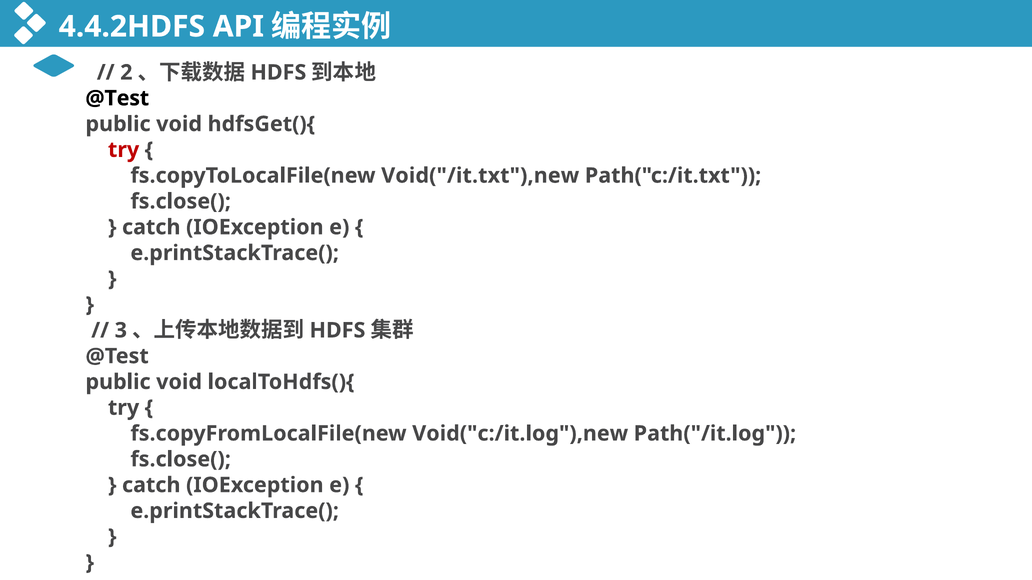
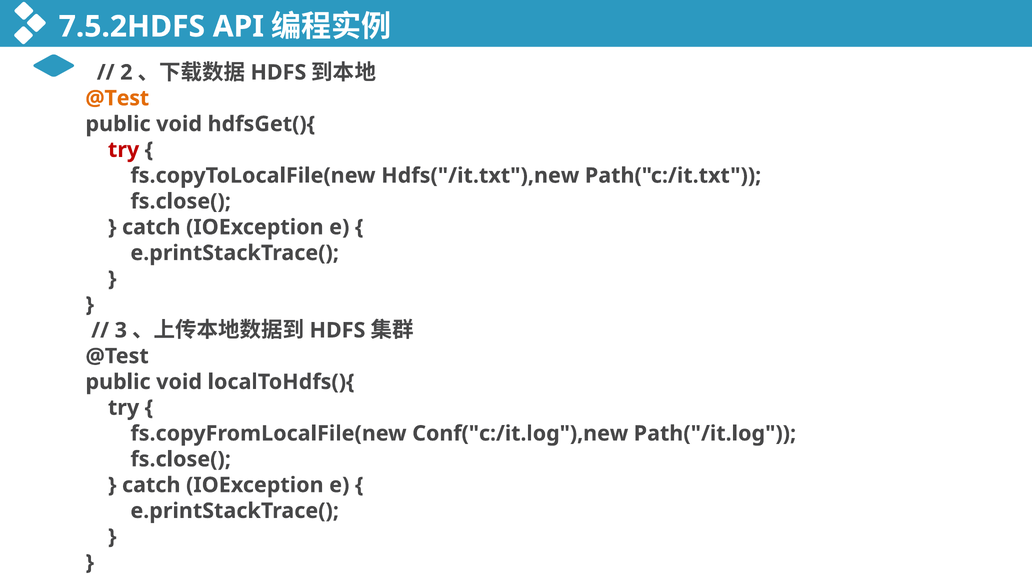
4.4.2HDFS: 4.4.2HDFS -> 7.5.2HDFS
@Test at (117, 98) colour: black -> orange
Void("/it.txt"),new: Void("/it.txt"),new -> Hdfs("/it.txt"),new
Void("c:/it.log"),new: Void("c:/it.log"),new -> Conf("c:/it.log"),new
